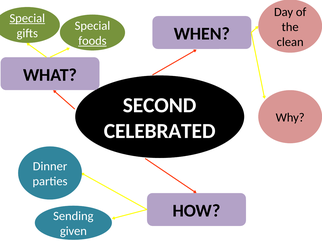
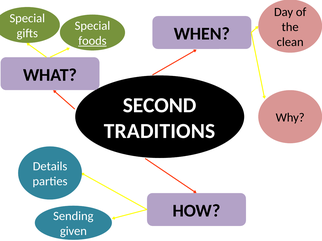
Special at (27, 18) underline: present -> none
CELEBRATED: CELEBRATED -> TRADITIONS
Dinner: Dinner -> Details
